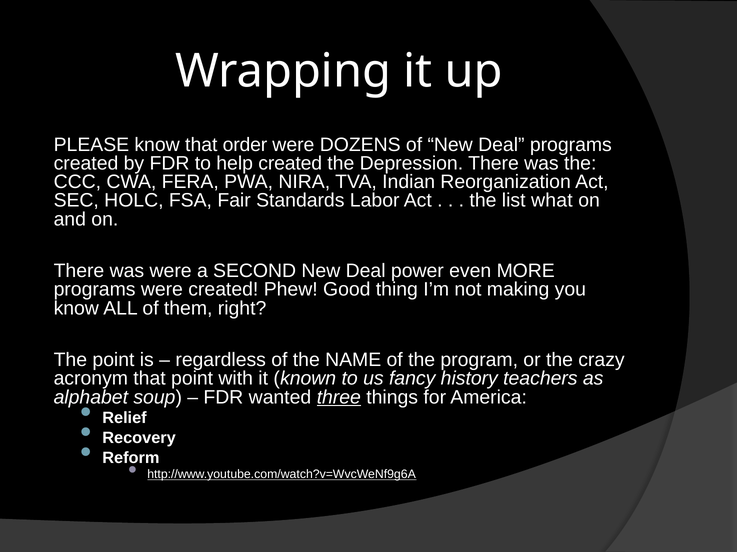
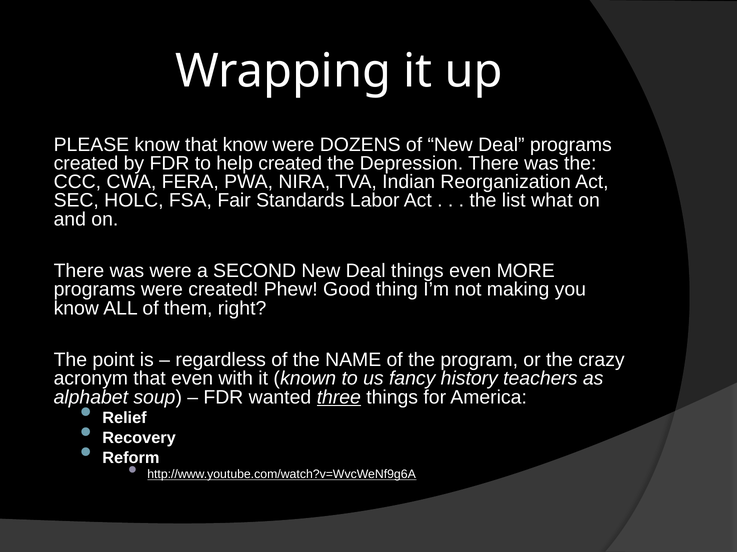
that order: order -> know
Deal power: power -> things
that point: point -> even
